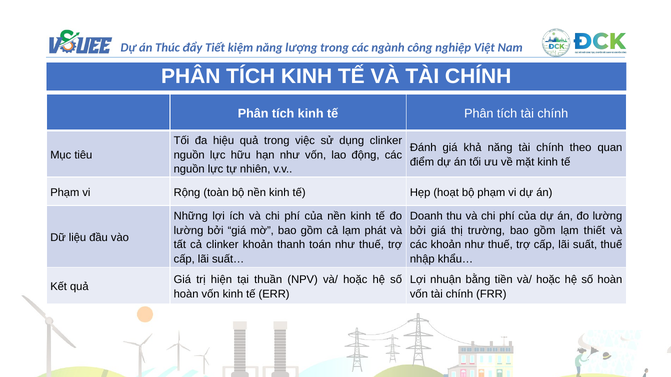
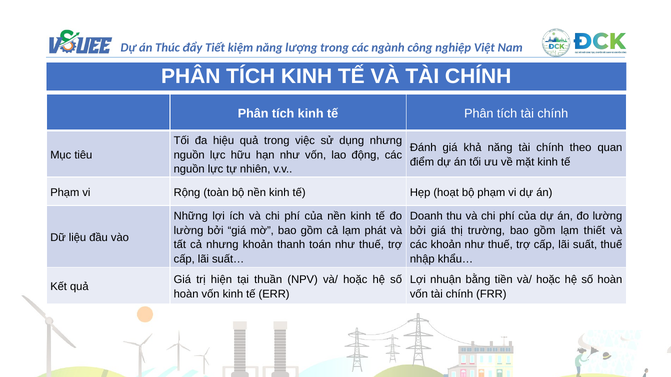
dụng clinker: clinker -> nhưng
cả clinker: clinker -> nhưng
